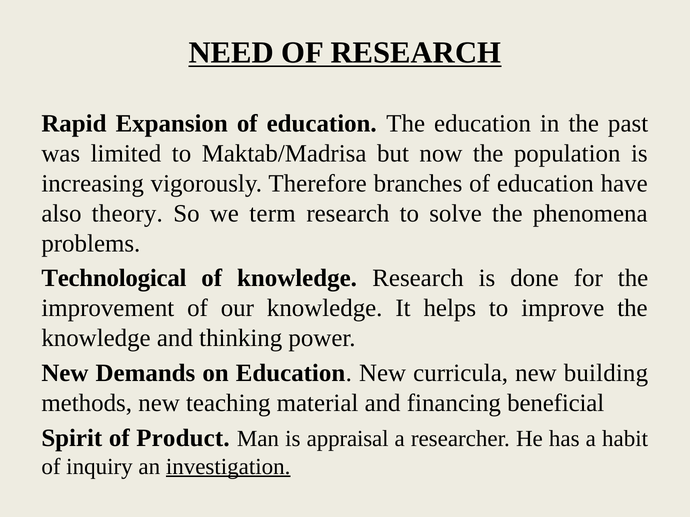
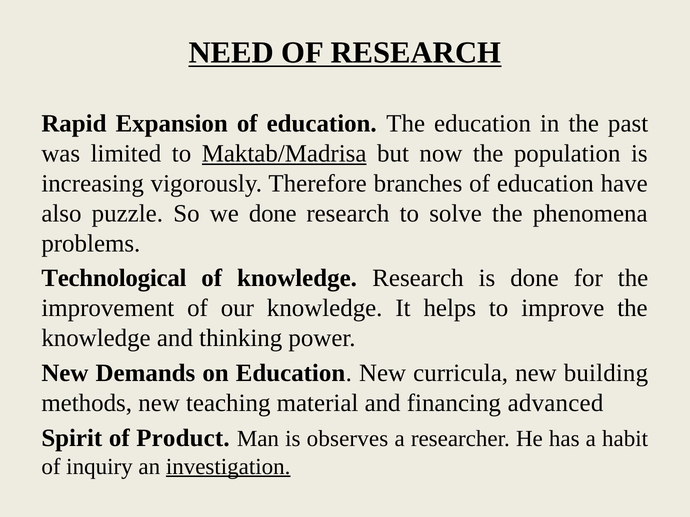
Maktab/Madrisa underline: none -> present
theory: theory -> puzzle
we term: term -> done
beneficial: beneficial -> advanced
appraisal: appraisal -> observes
